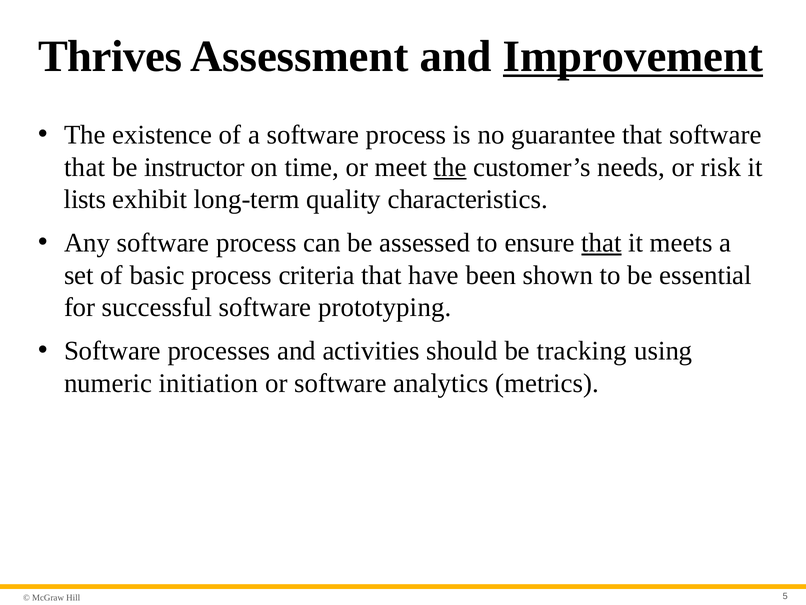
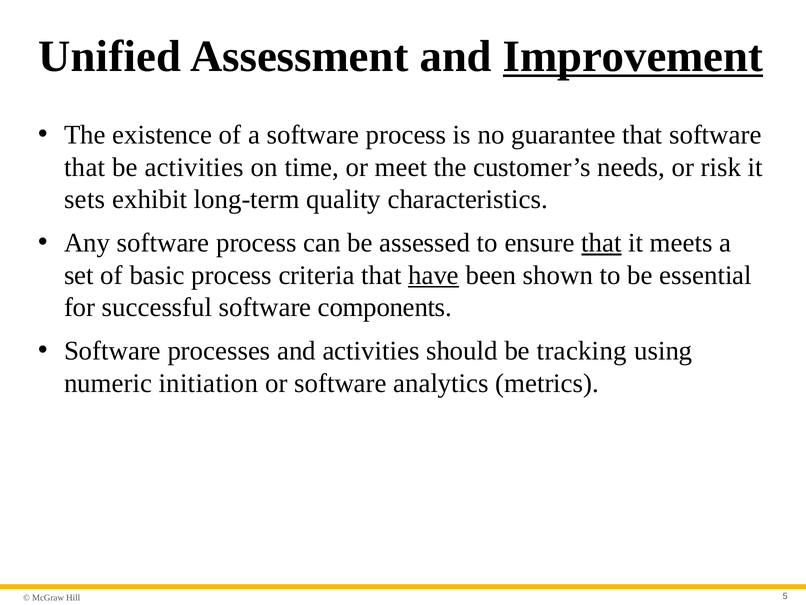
Thrives: Thrives -> Unified
be instructor: instructor -> activities
the at (450, 167) underline: present -> none
lists: lists -> sets
have underline: none -> present
prototyping: prototyping -> components
